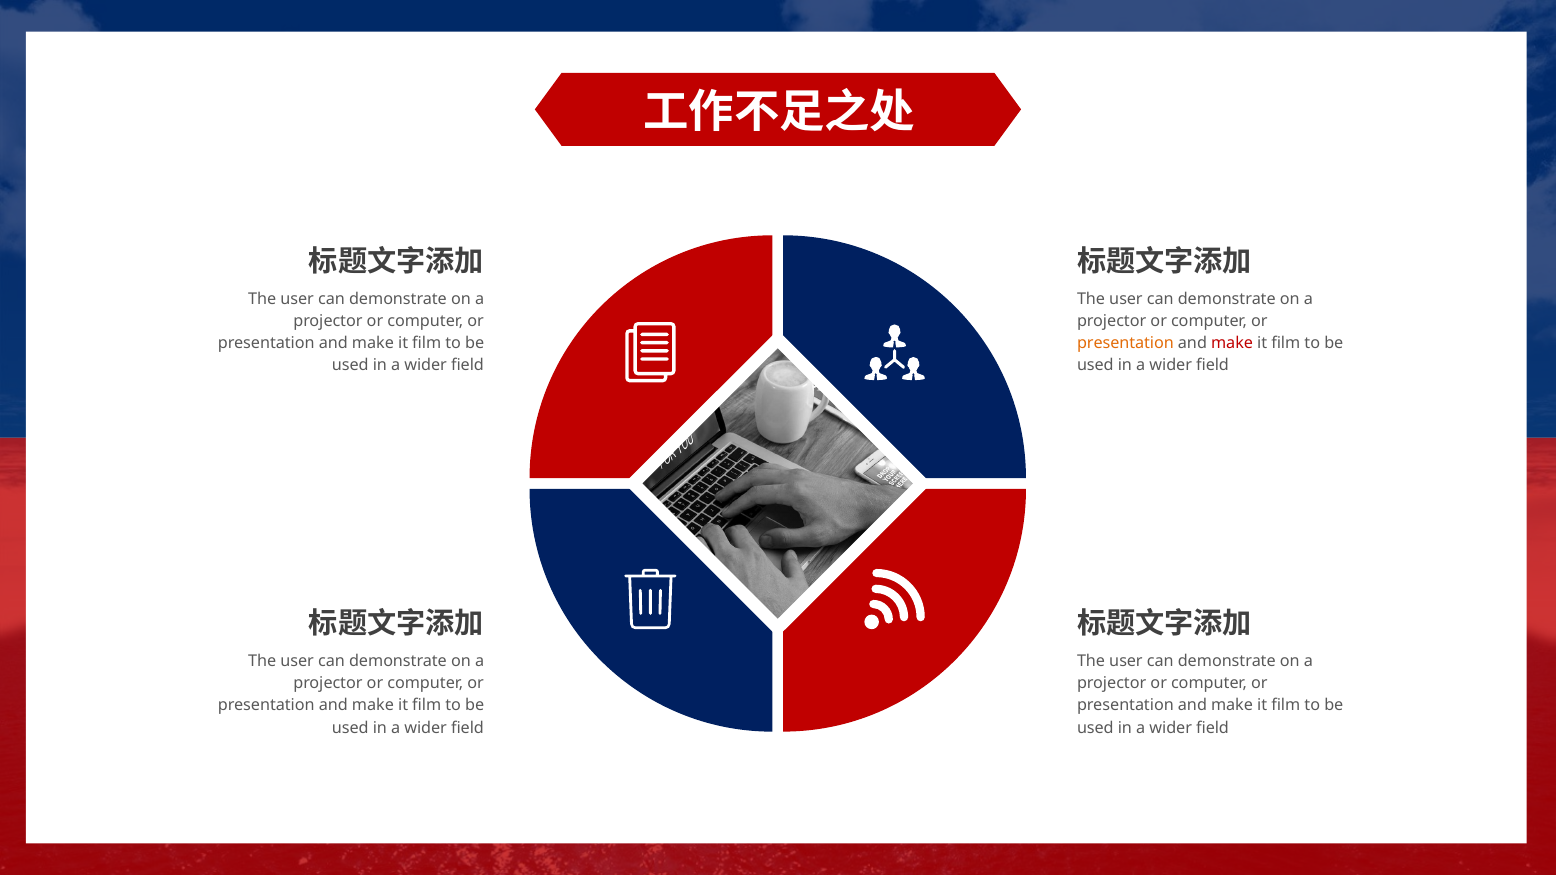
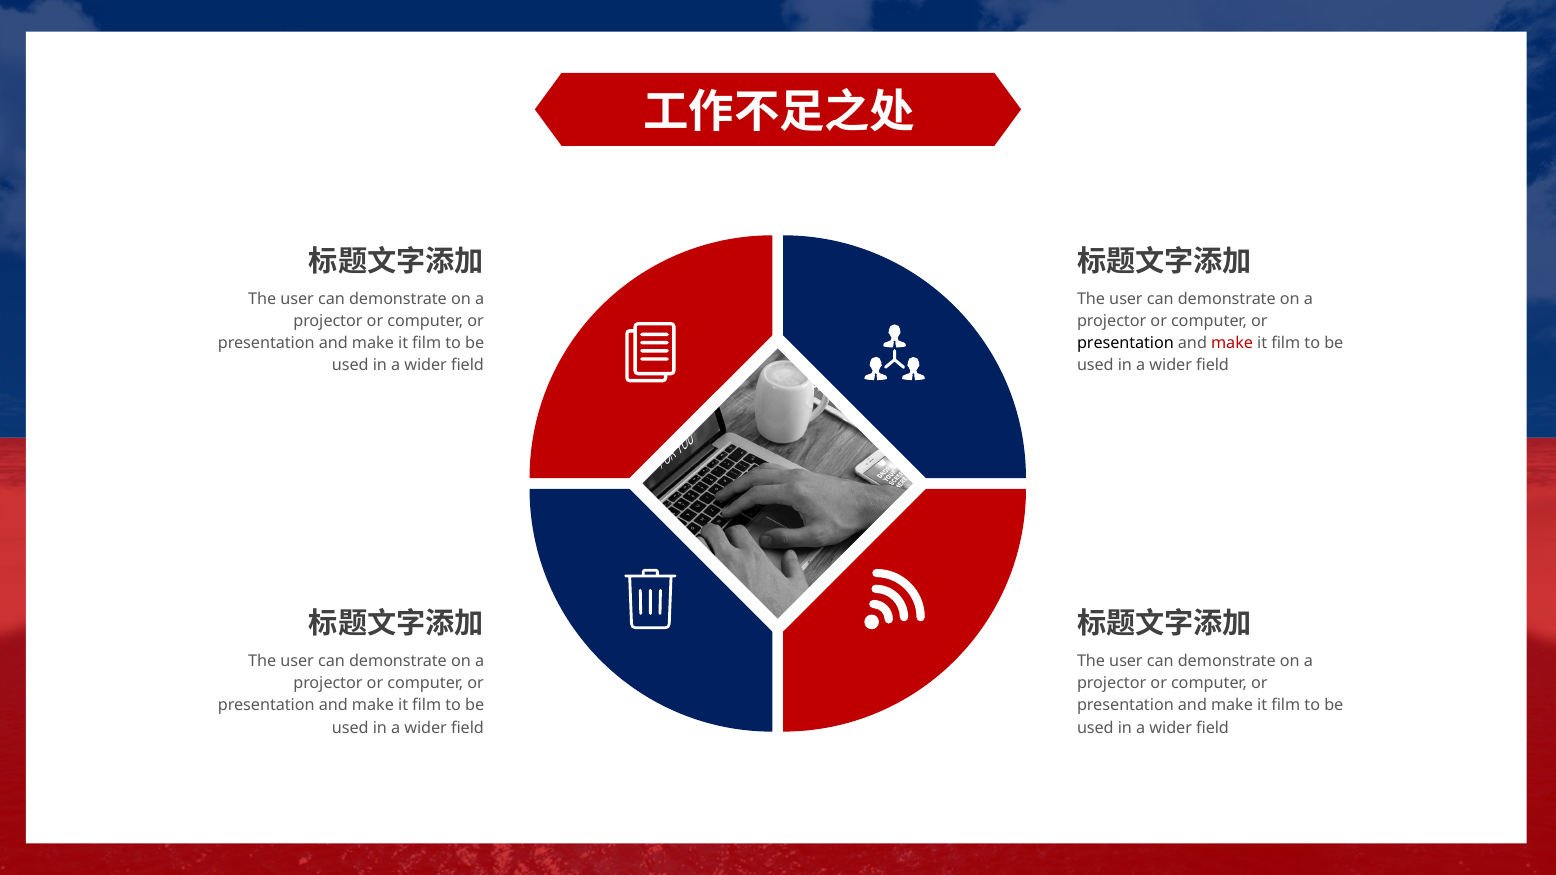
presentation at (1125, 343) colour: orange -> black
